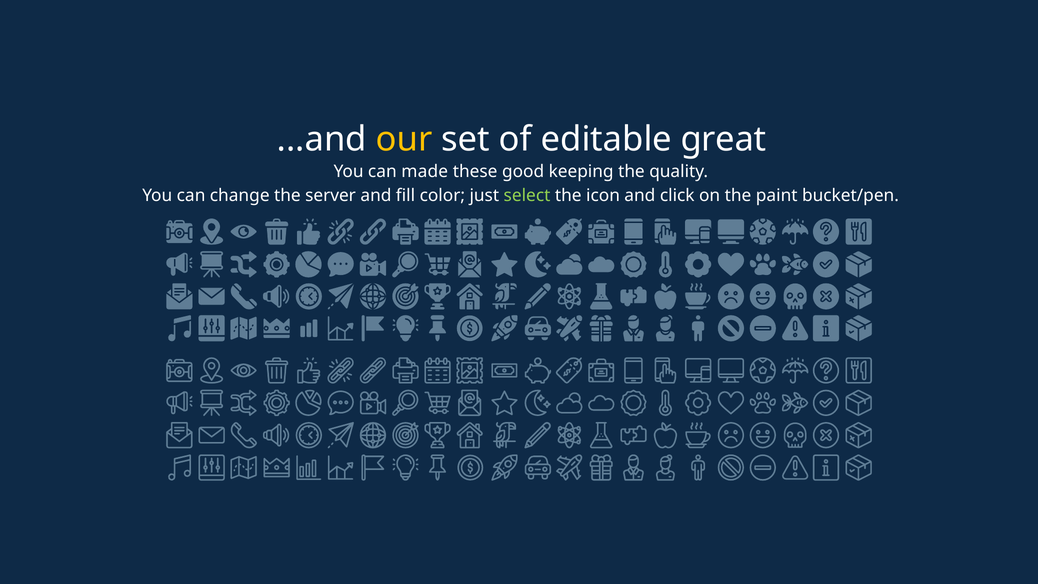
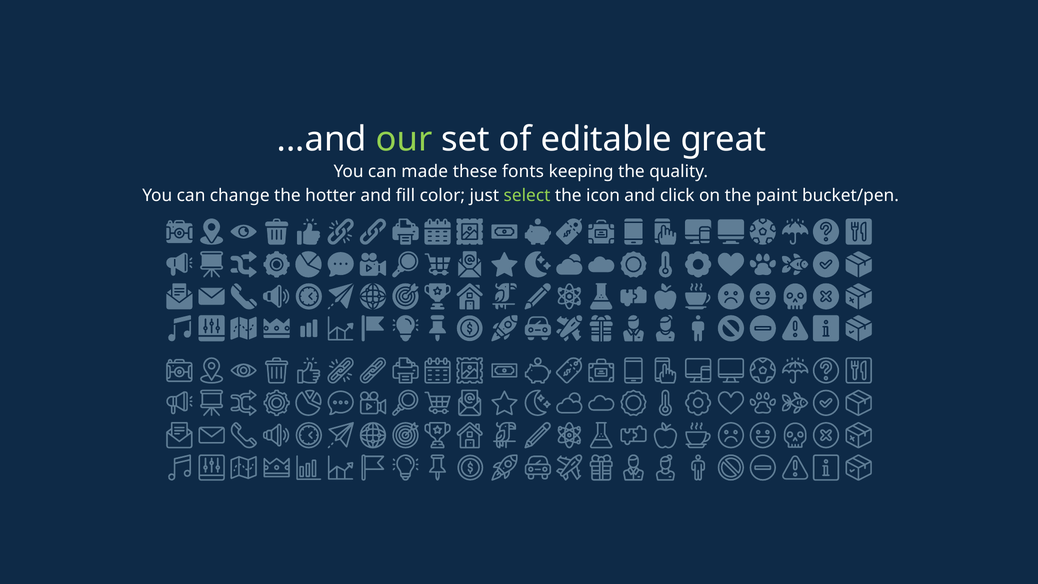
our colour: yellow -> light green
good: good -> fonts
server: server -> hotter
